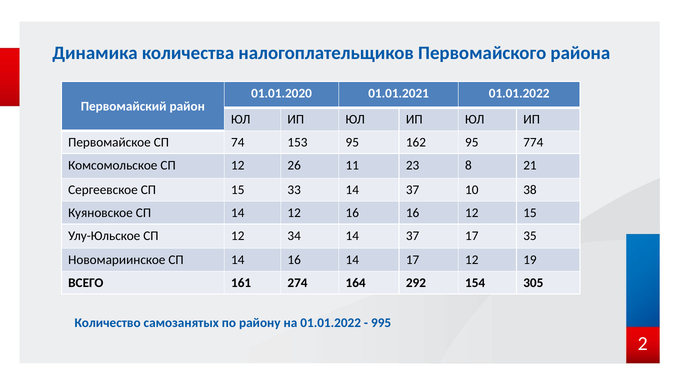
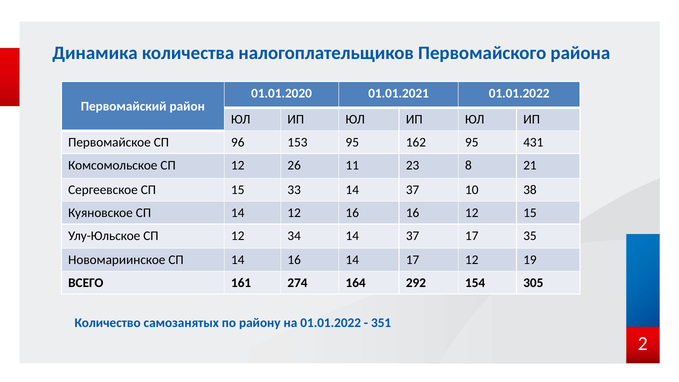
74: 74 -> 96
774: 774 -> 431
995: 995 -> 351
